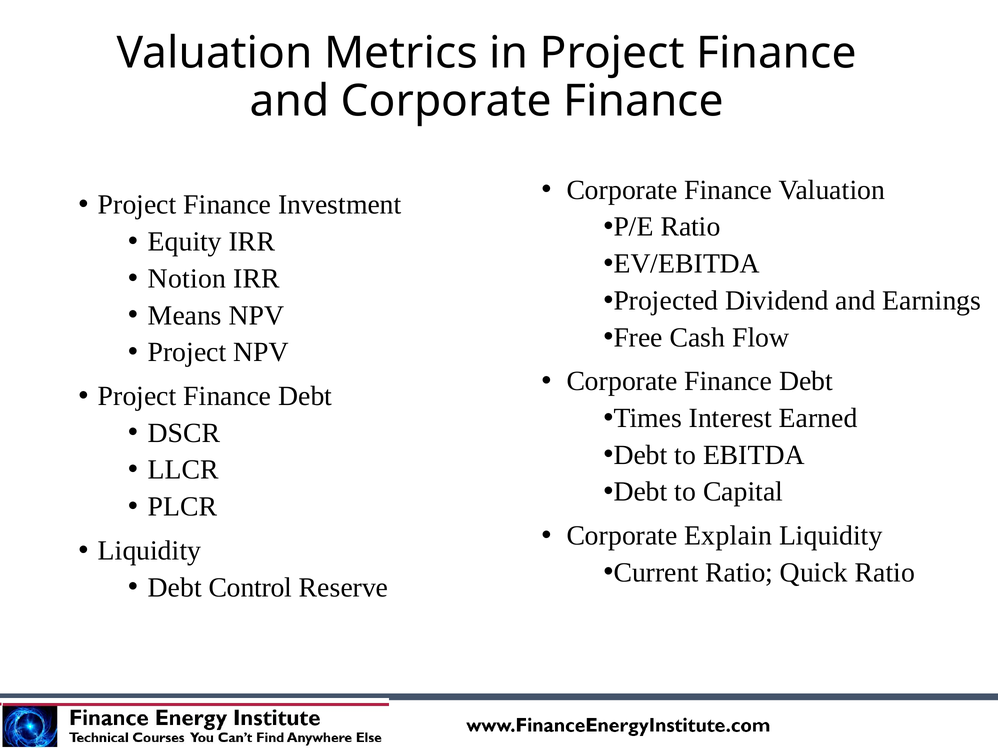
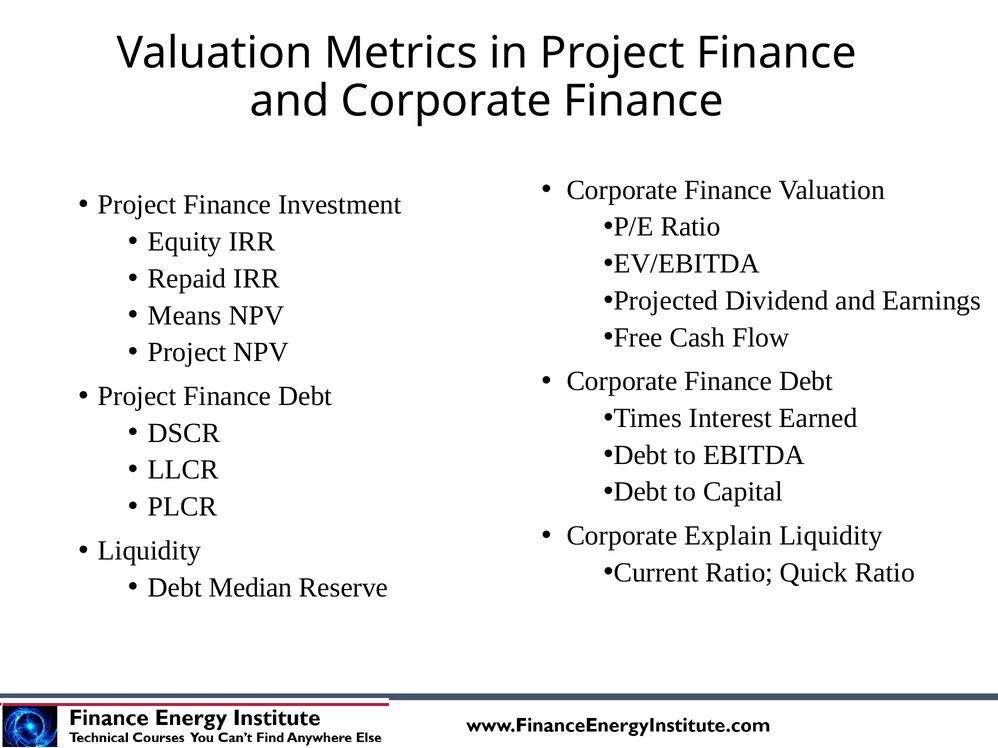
Notion: Notion -> Repaid
Control: Control -> Median
